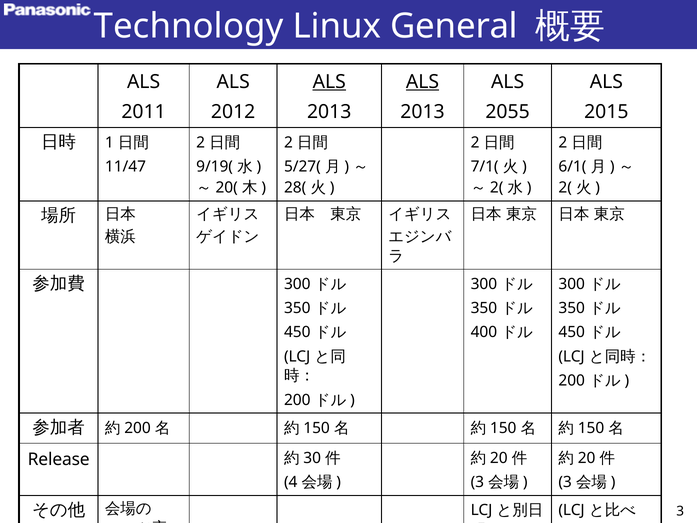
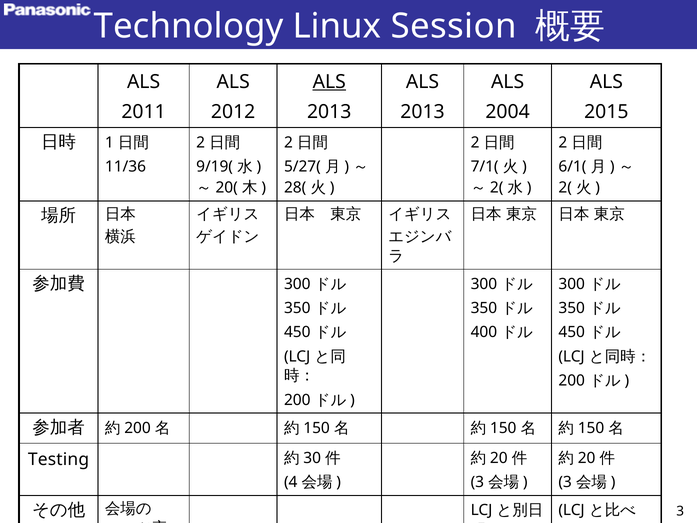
General: General -> Session
ALS at (423, 82) underline: present -> none
2055: 2055 -> 2004
11/47: 11/47 -> 11/36
Release: Release -> Testing
